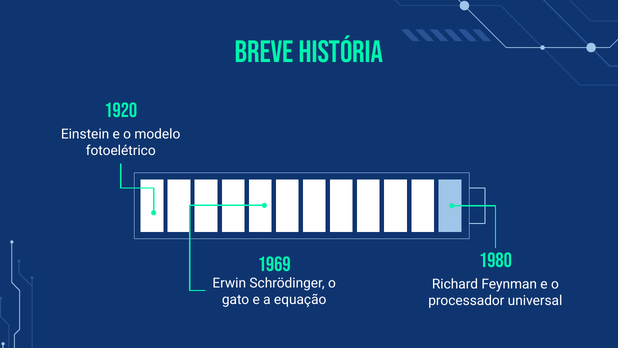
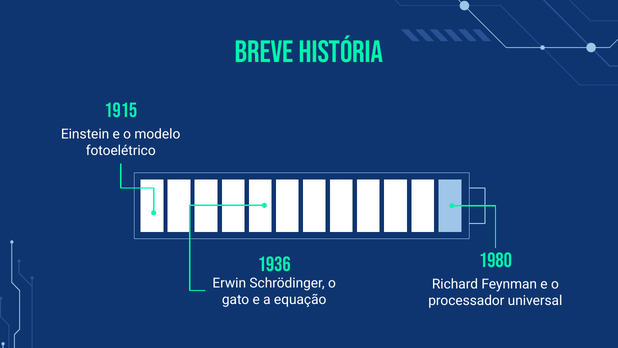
1920: 1920 -> 1915
1969: 1969 -> 1936
